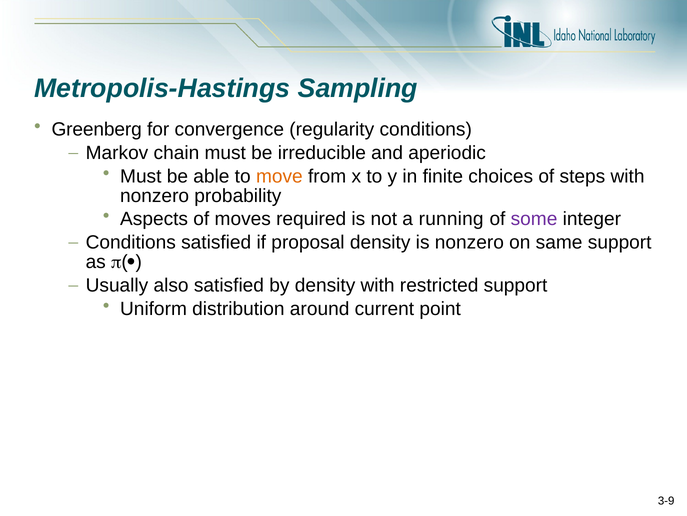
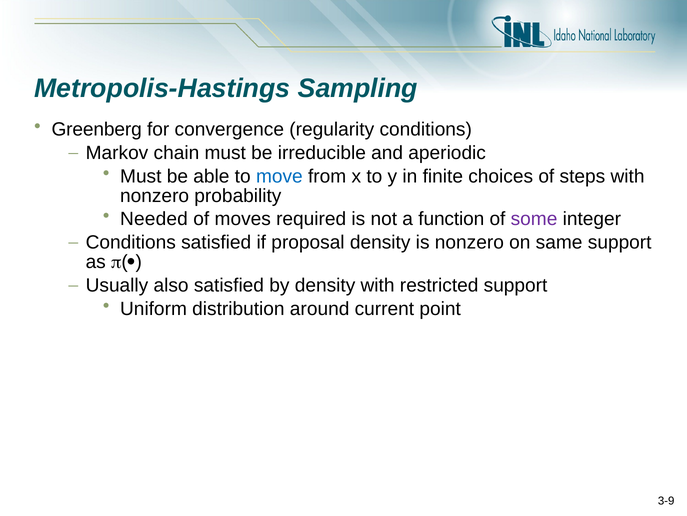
move colour: orange -> blue
Aspects: Aspects -> Needed
running: running -> function
